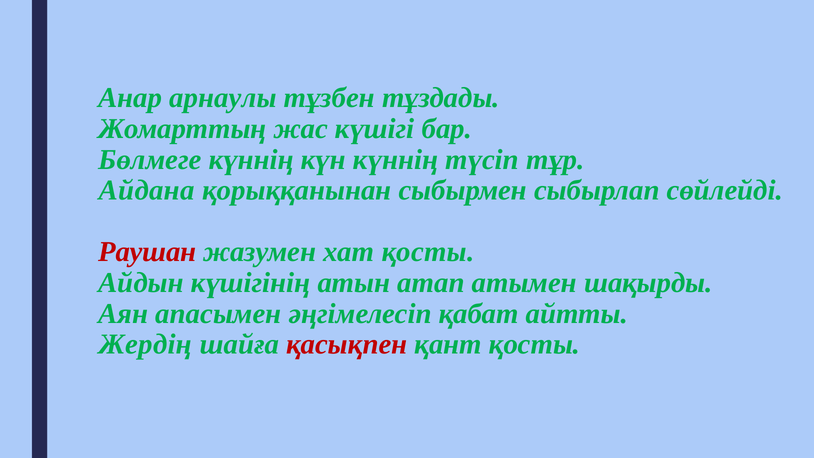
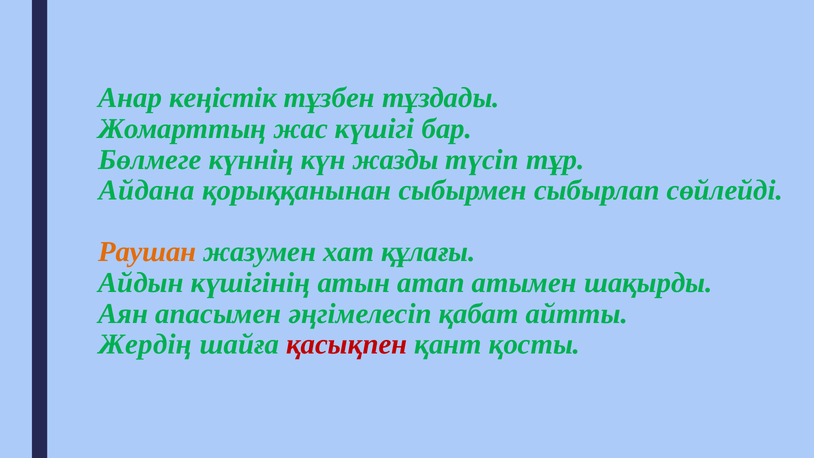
арнаулы: арнаулы -> кеңістік
күн күннің: күннің -> жазды
Раушан colour: red -> orange
хат қосты: қосты -> құлағы
